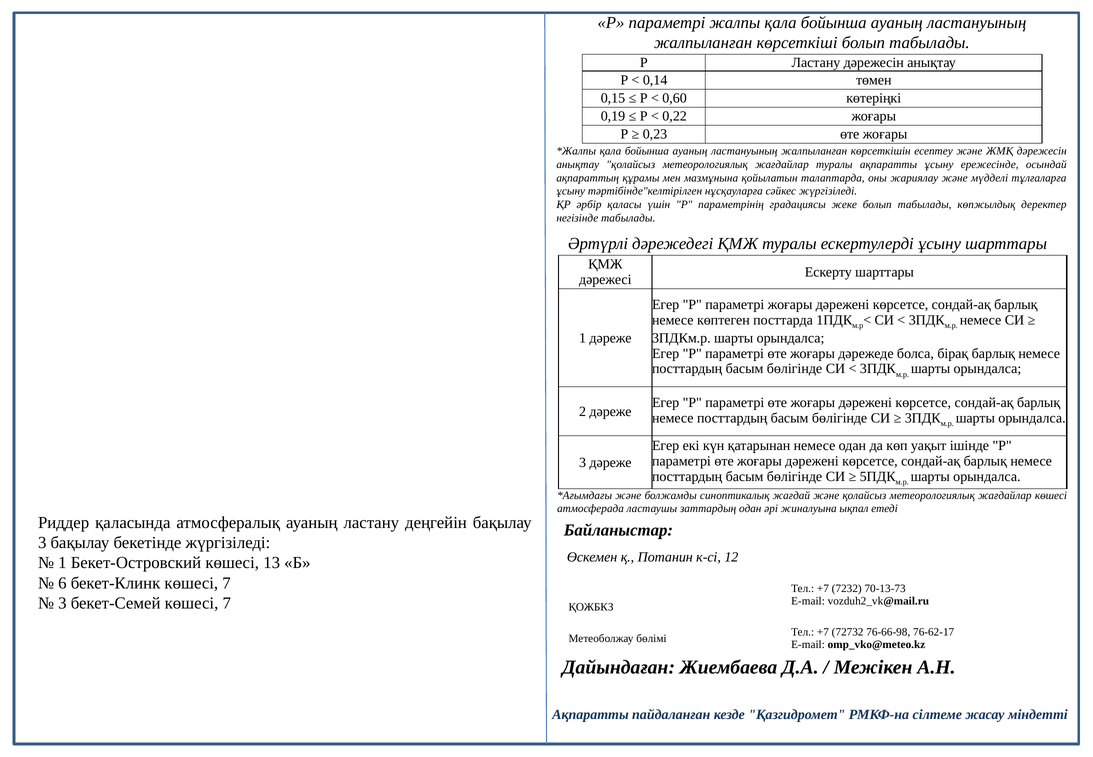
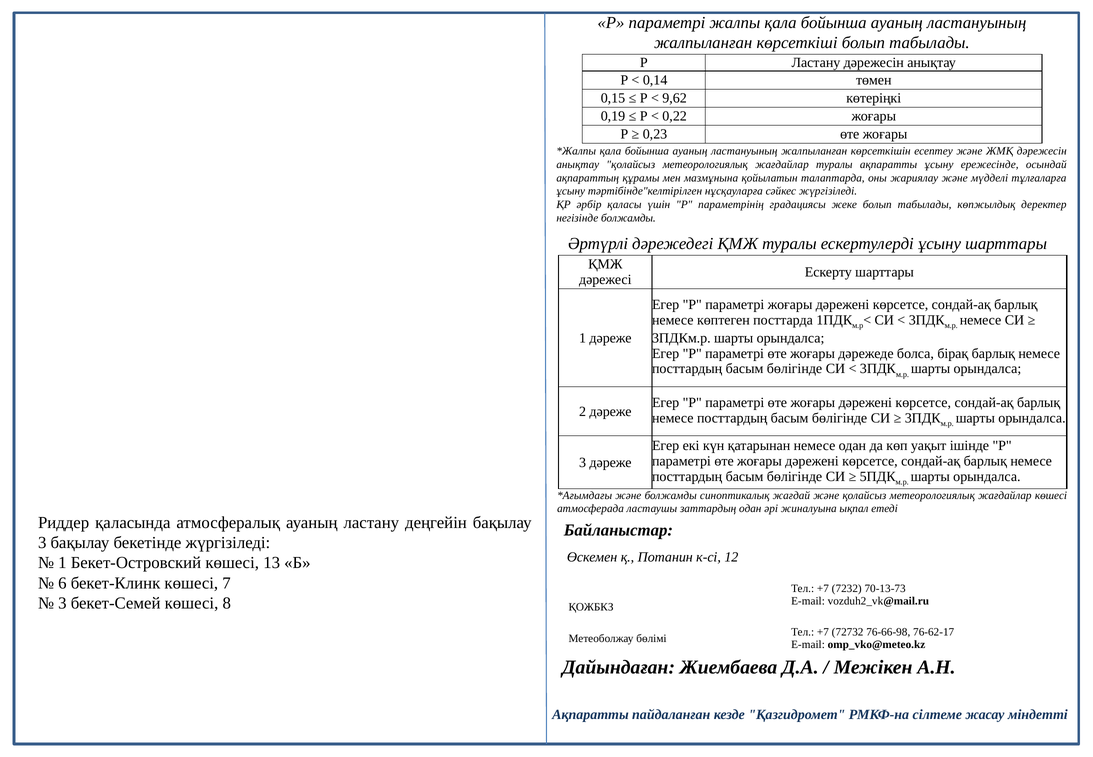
0,60: 0,60 -> 9,62
негізінде табылады: табылады -> болжамды
бекет-Семей көшесі 7: 7 -> 8
